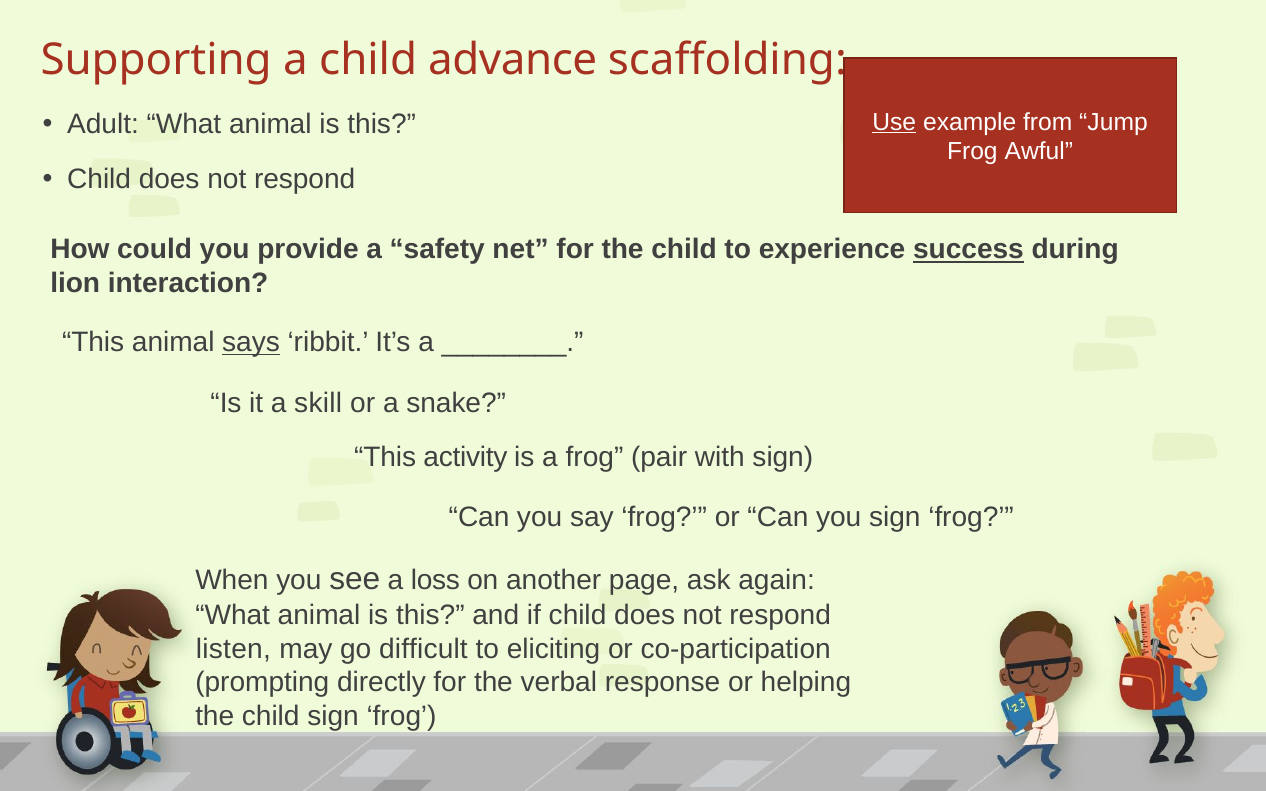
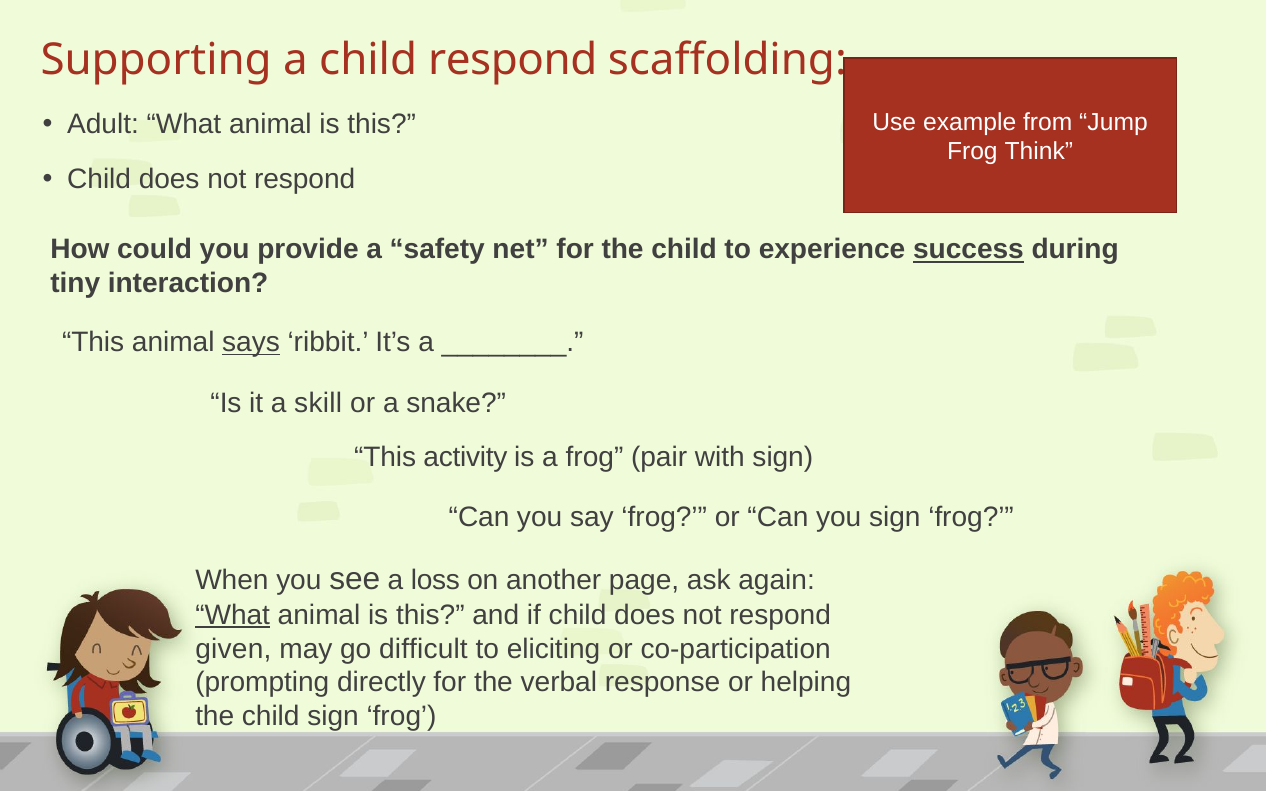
child advance: advance -> respond
Use underline: present -> none
Awful: Awful -> Think
lion: lion -> tiny
What at (233, 615) underline: none -> present
listen: listen -> given
